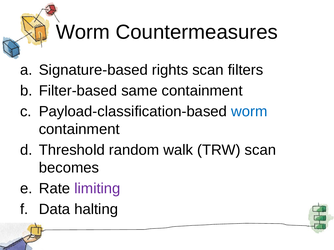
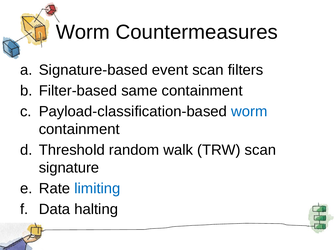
rights: rights -> event
becomes: becomes -> signature
limiting colour: purple -> blue
